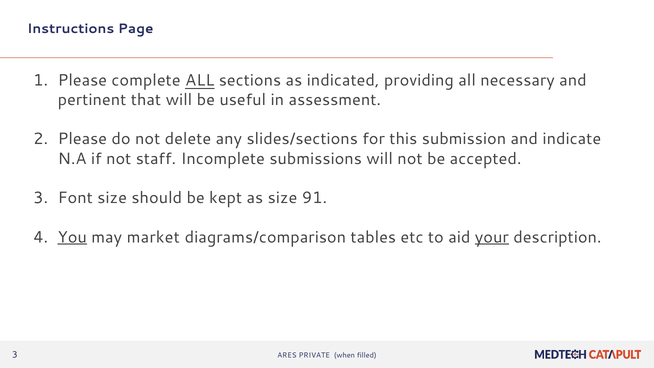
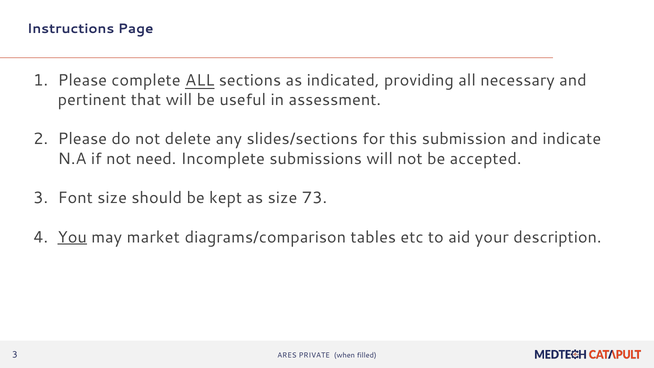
staff: staff -> need
91: 91 -> 73
your underline: present -> none
